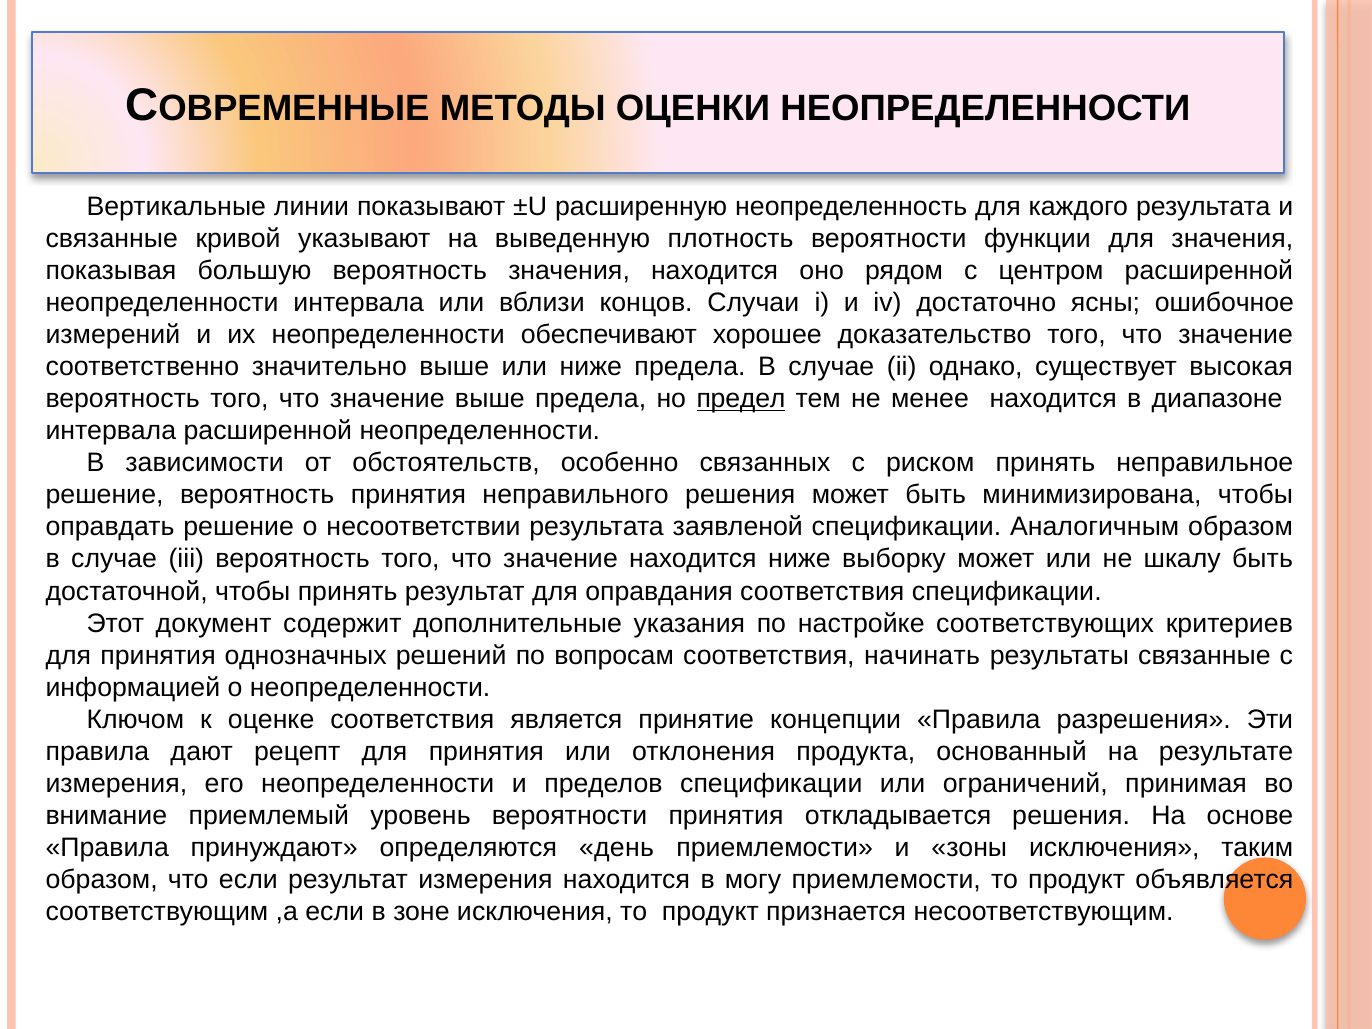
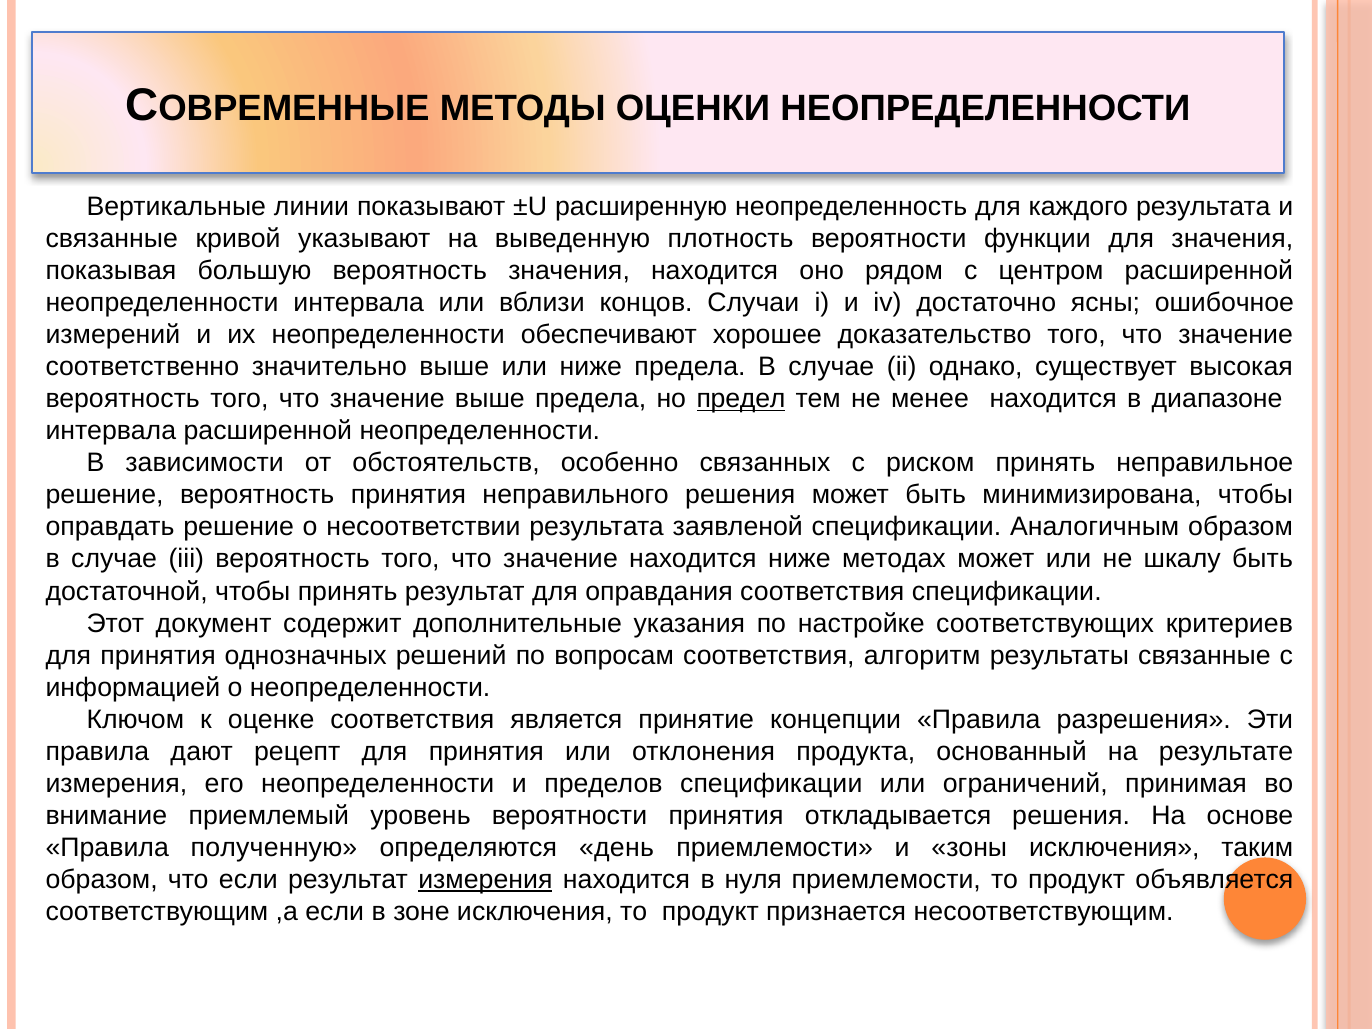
выборку: выборку -> методах
начинать: начинать -> алгоритм
принуждают: принуждают -> полученную
измерения at (485, 879) underline: none -> present
могу: могу -> нуля
